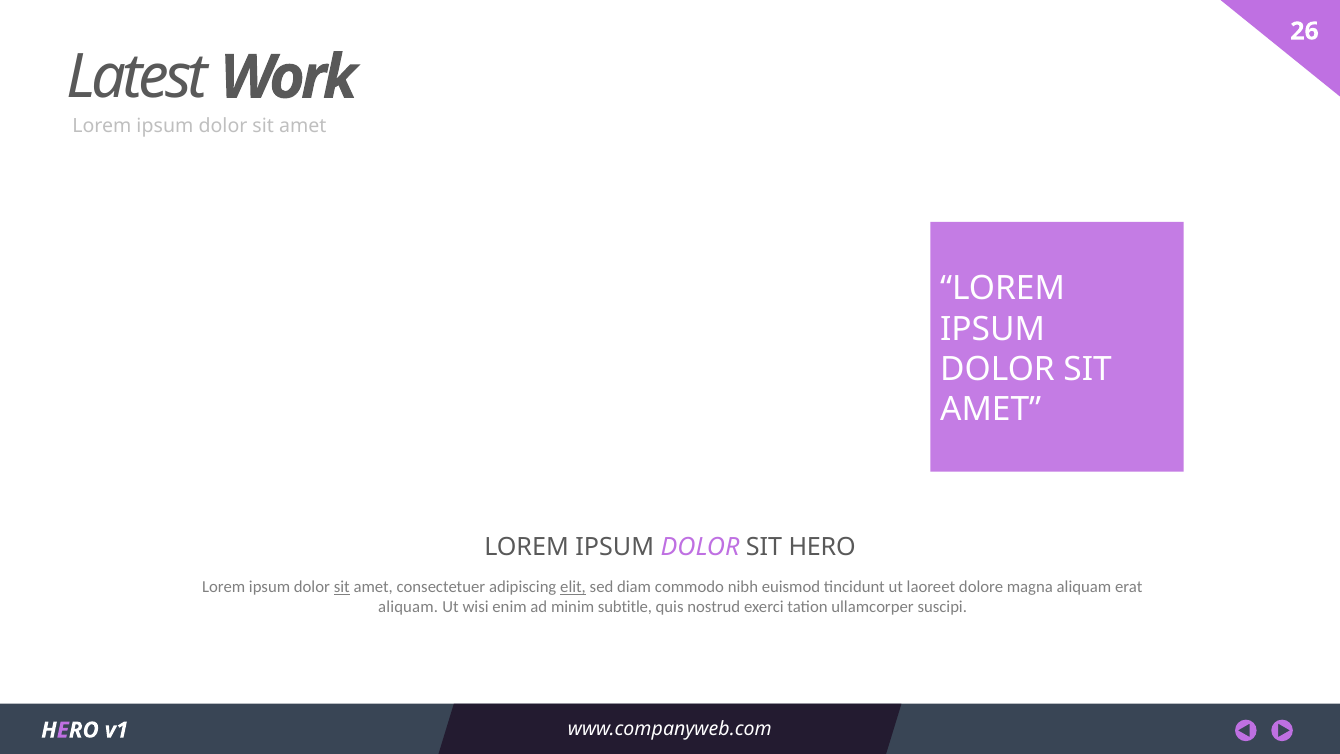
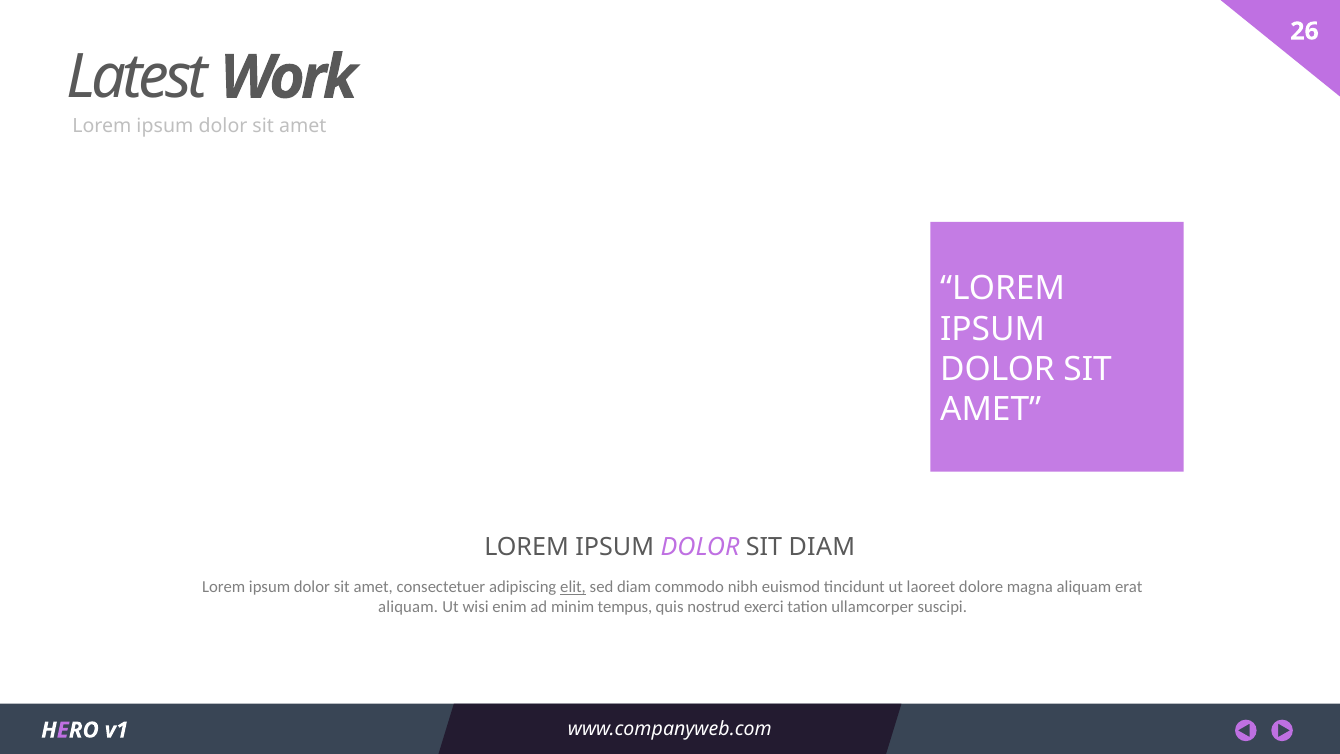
SIT HERO: HERO -> DIAM
sit at (342, 587) underline: present -> none
subtitle: subtitle -> tempus
